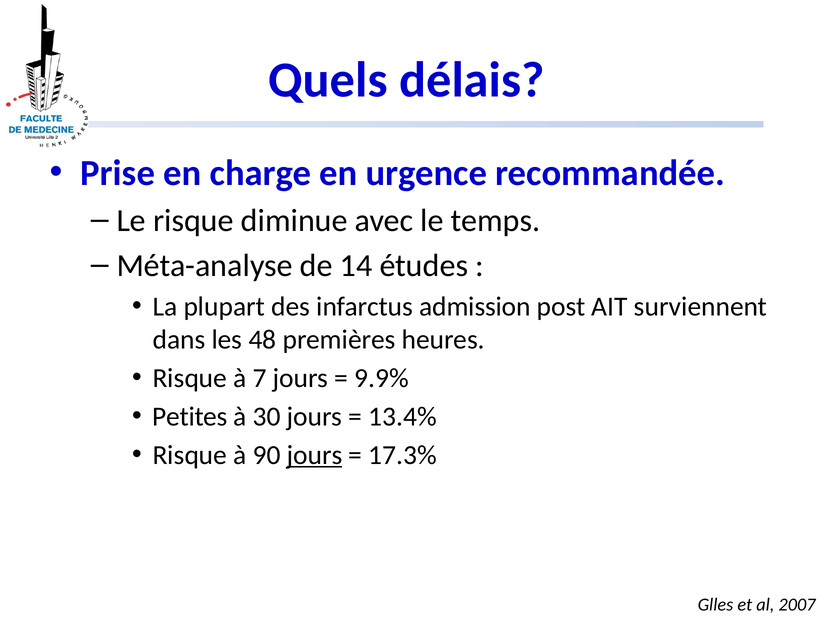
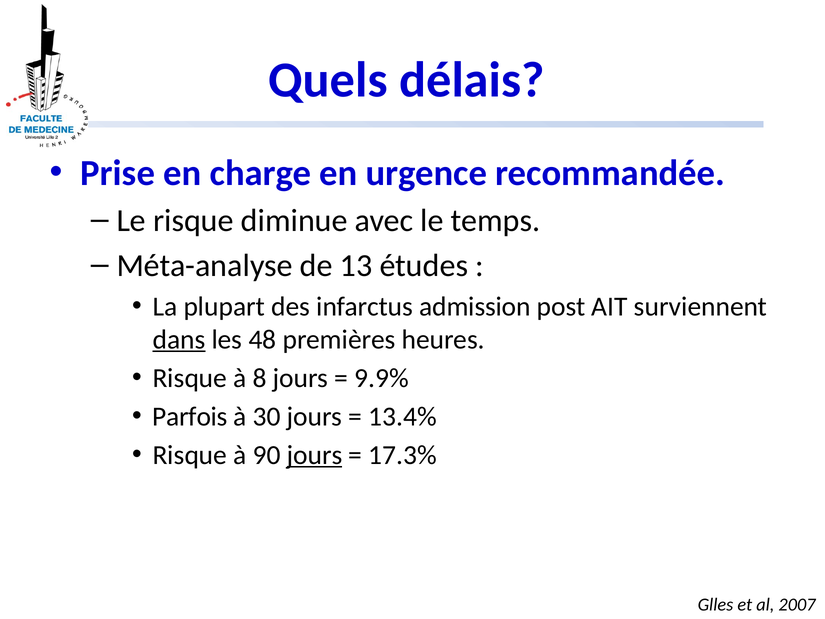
14: 14 -> 13
dans underline: none -> present
7: 7 -> 8
Petites: Petites -> Parfois
